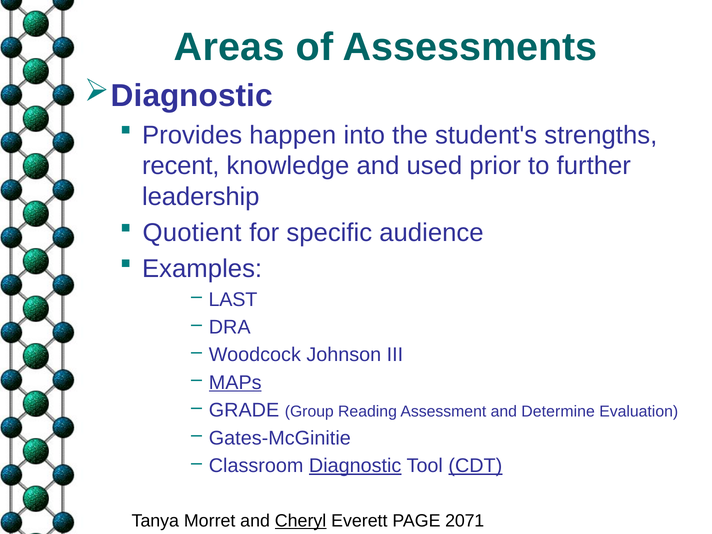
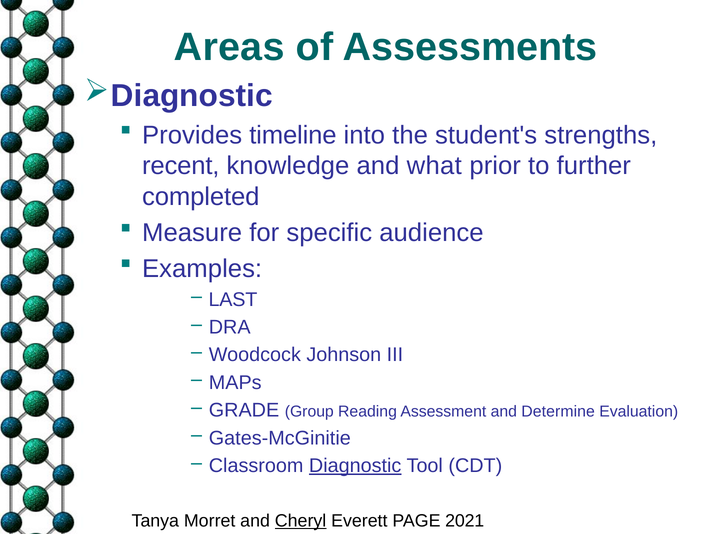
happen: happen -> timeline
used: used -> what
leadership: leadership -> completed
Quotient: Quotient -> Measure
MAPs underline: present -> none
CDT underline: present -> none
2071: 2071 -> 2021
